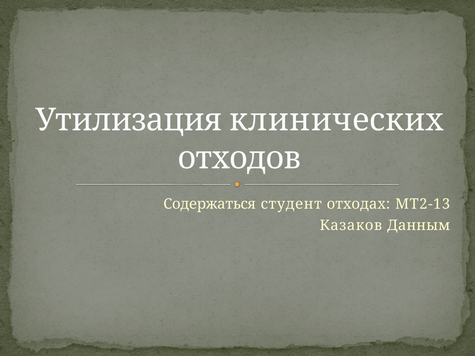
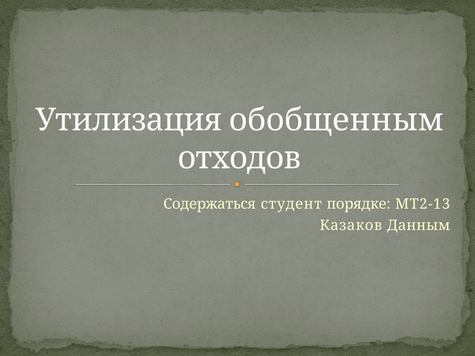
клинических: клинических -> обобщенным
отходах: отходах -> порядке
